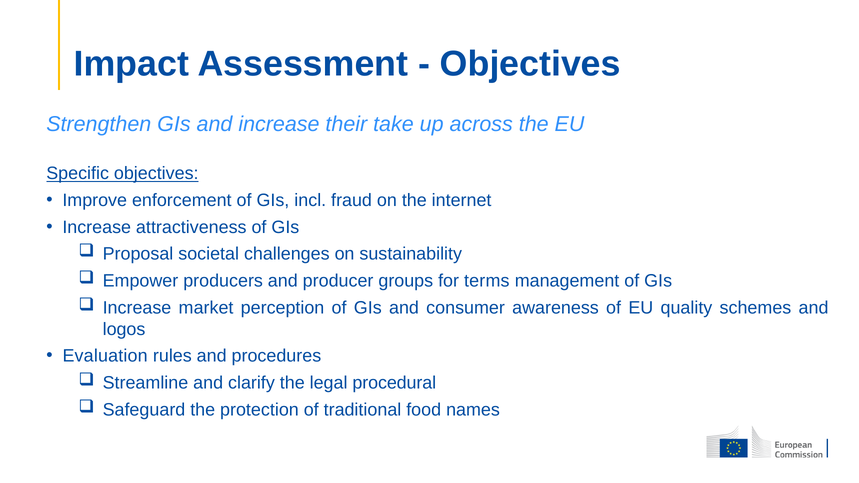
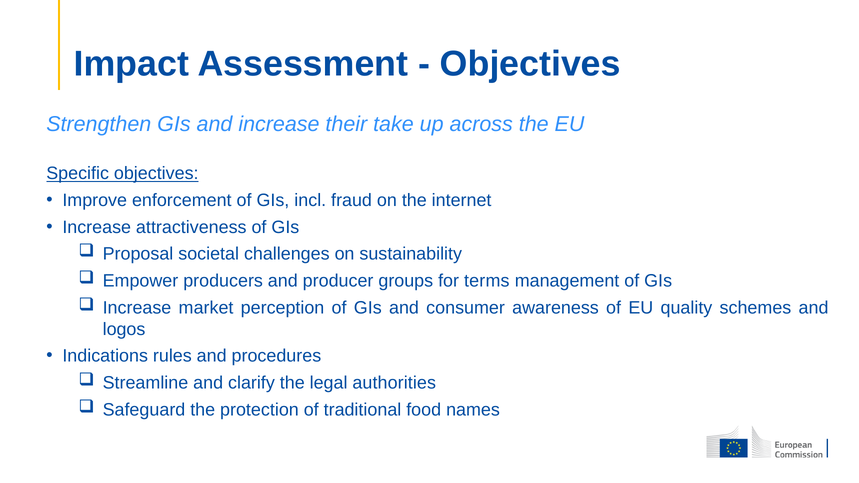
Evaluation: Evaluation -> Indications
procedural: procedural -> authorities
